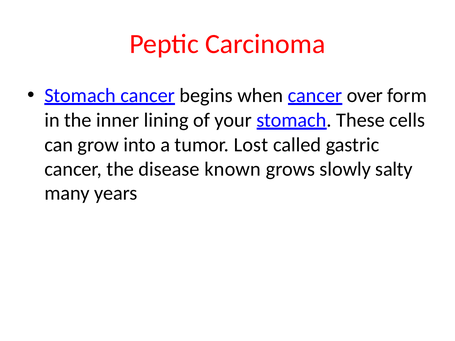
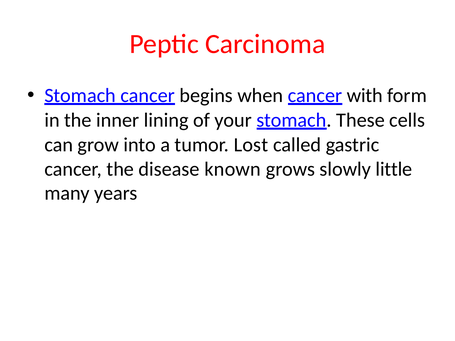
over: over -> with
salty: salty -> little
